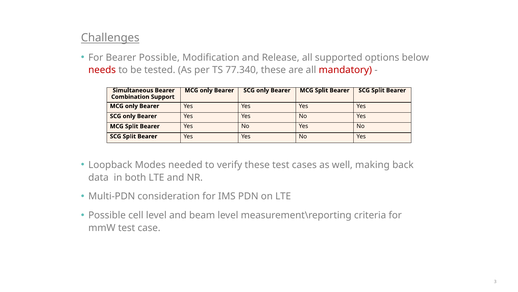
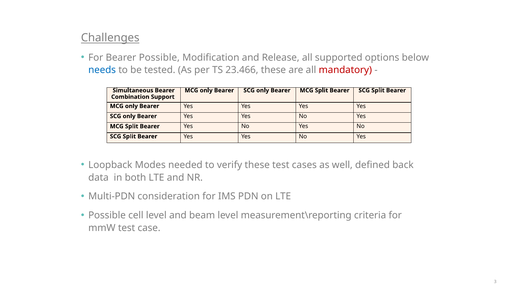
needs colour: red -> blue
77.340: 77.340 -> 23.466
making: making -> defined
